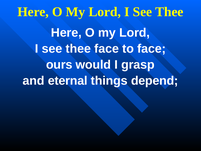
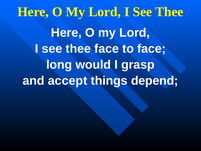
ours: ours -> long
eternal: eternal -> accept
